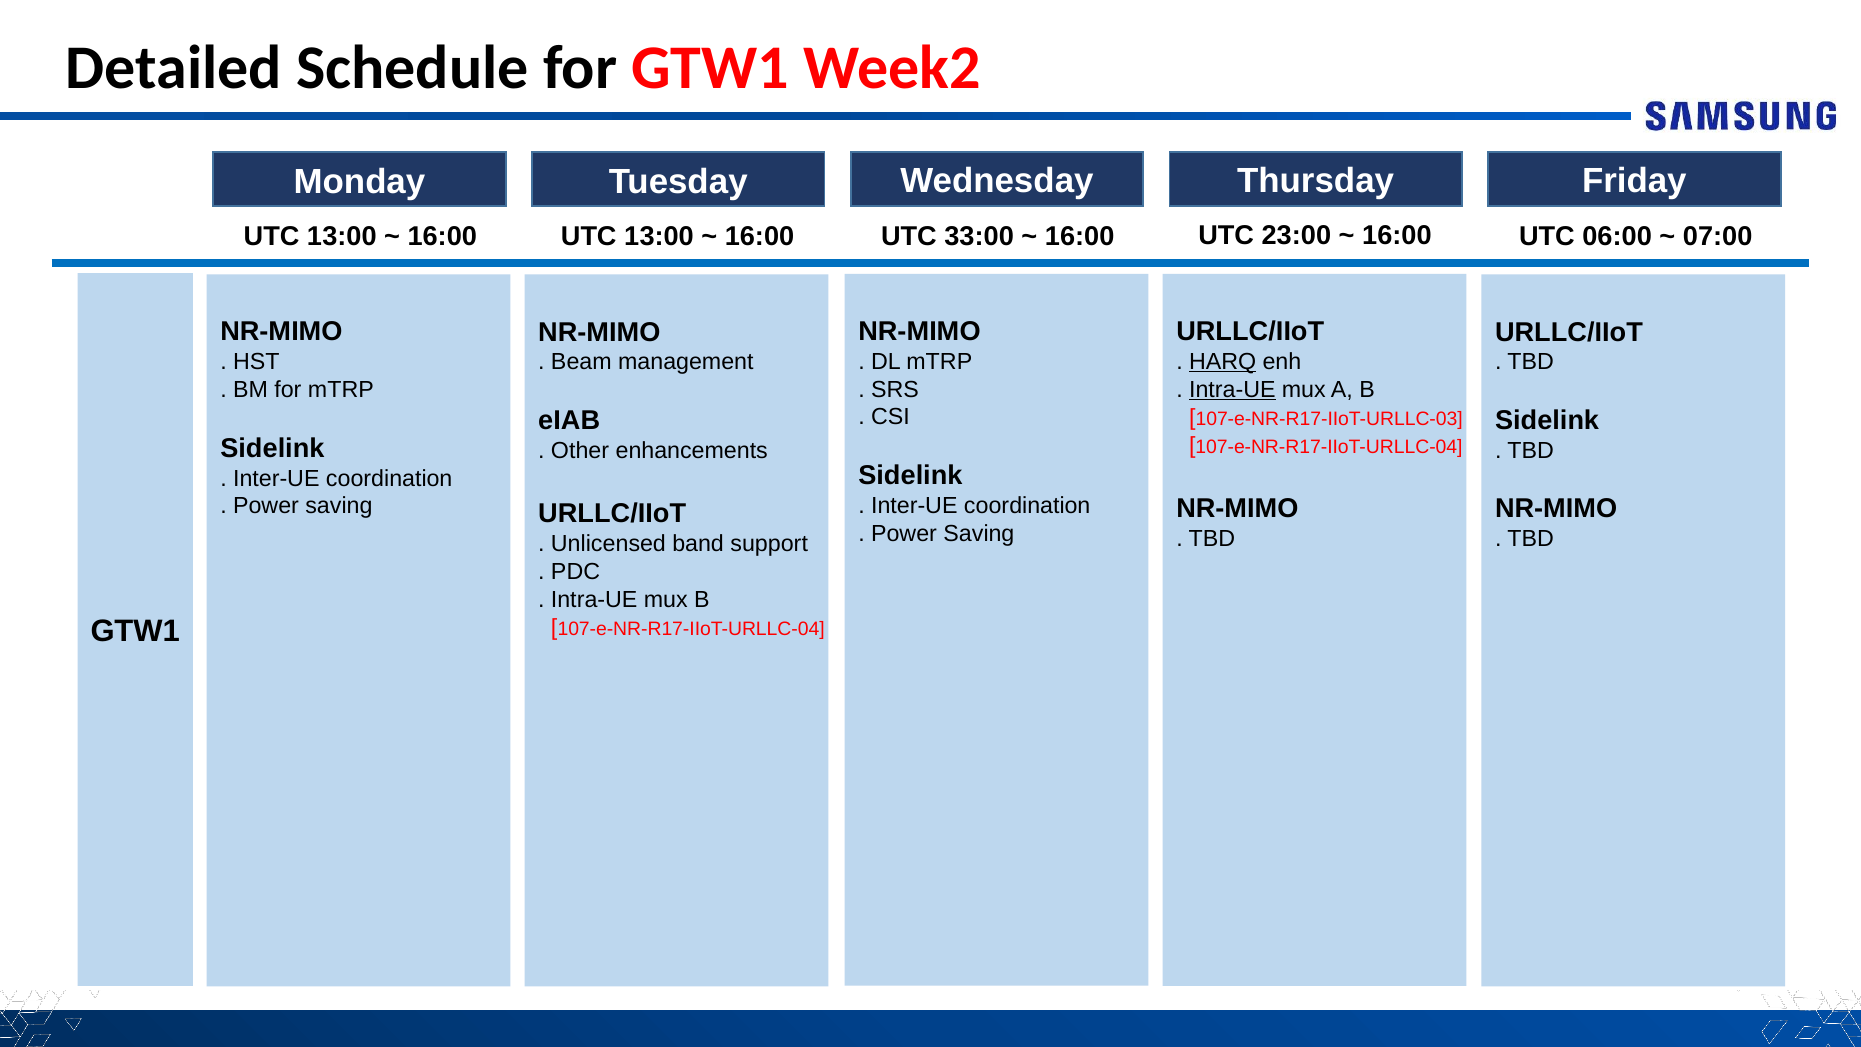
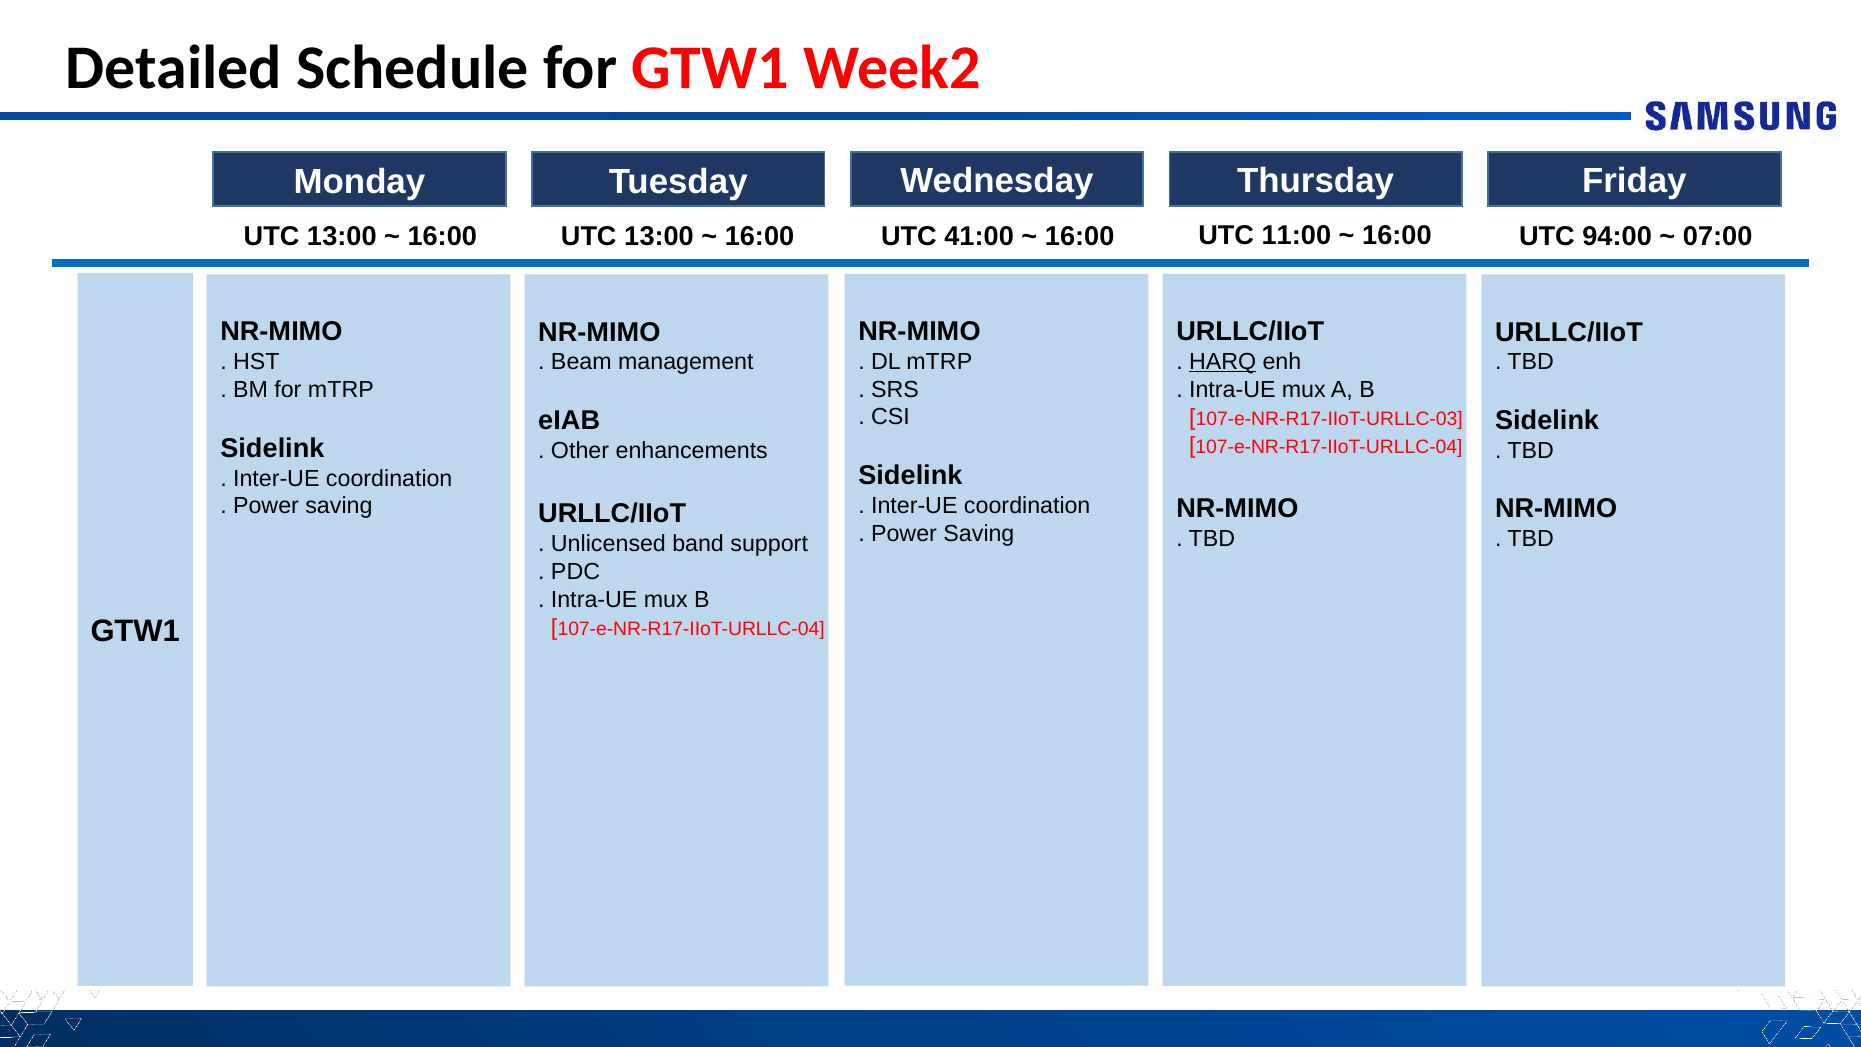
33:00: 33:00 -> 41:00
23:00: 23:00 -> 11:00
06:00: 06:00 -> 94:00
Intra-UE at (1232, 389) underline: present -> none
